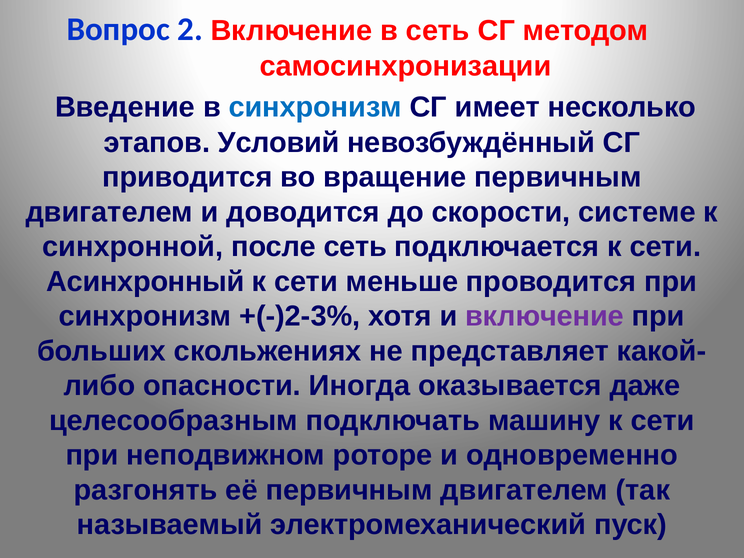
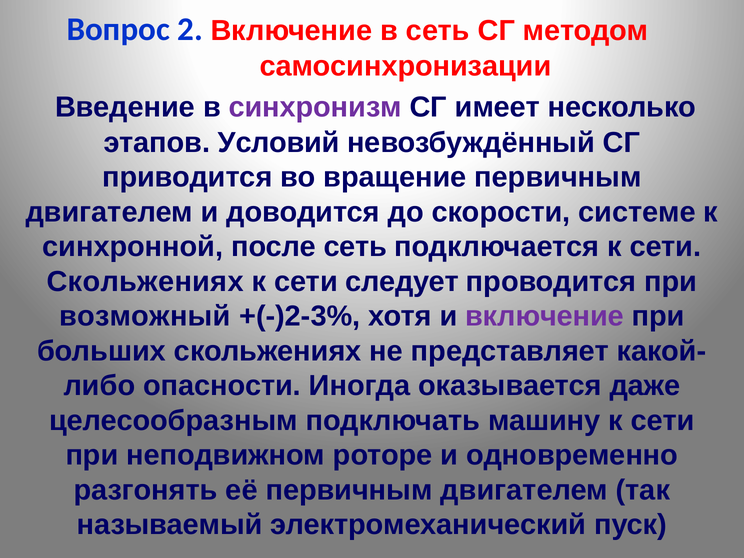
синхронизм at (315, 107) colour: blue -> purple
Асинхронный at (145, 282): Асинхронный -> Скольжениях
меньше: меньше -> следует
синхронизм at (145, 316): синхронизм -> возможный
